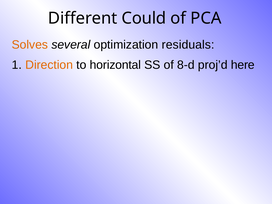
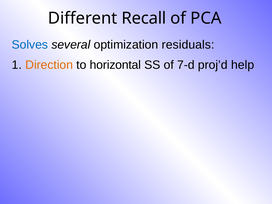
Could: Could -> Recall
Solves colour: orange -> blue
8-d: 8-d -> 7-d
here: here -> help
